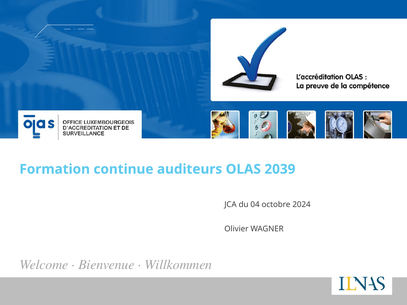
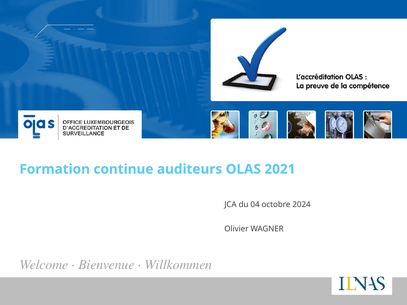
2039: 2039 -> 2021
